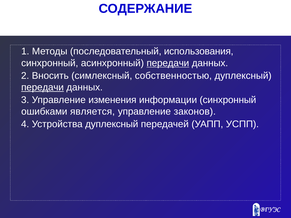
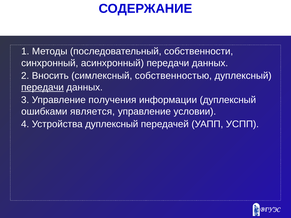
использования: использования -> собственности
передачи at (168, 63) underline: present -> none
изменения: изменения -> получения
информации синхронный: синхронный -> дуплексный
законов: законов -> условии
